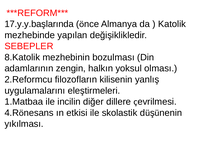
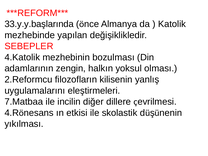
17.y.y.başlarında: 17.y.y.başlarında -> 33.y.y.başlarında
8.Katolik: 8.Katolik -> 4.Katolik
1.Matbaa: 1.Matbaa -> 7.Matbaa
